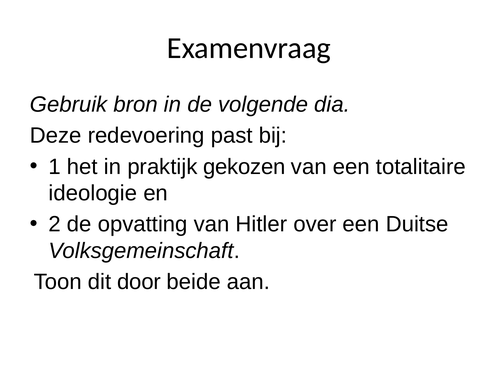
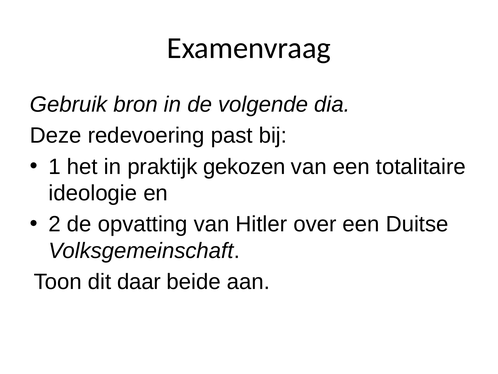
door: door -> daar
